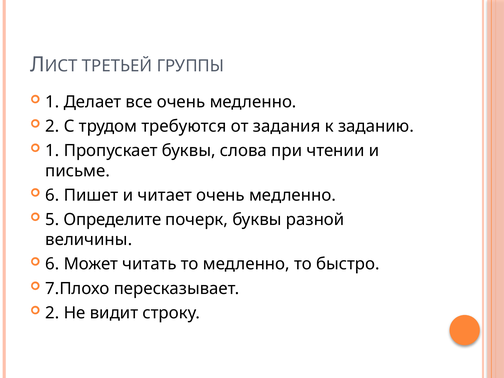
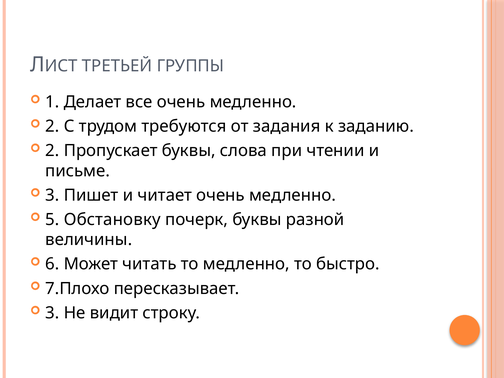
1 at (52, 151): 1 -> 2
6 at (52, 195): 6 -> 3
Определите: Определите -> Обстановку
2 at (52, 313): 2 -> 3
